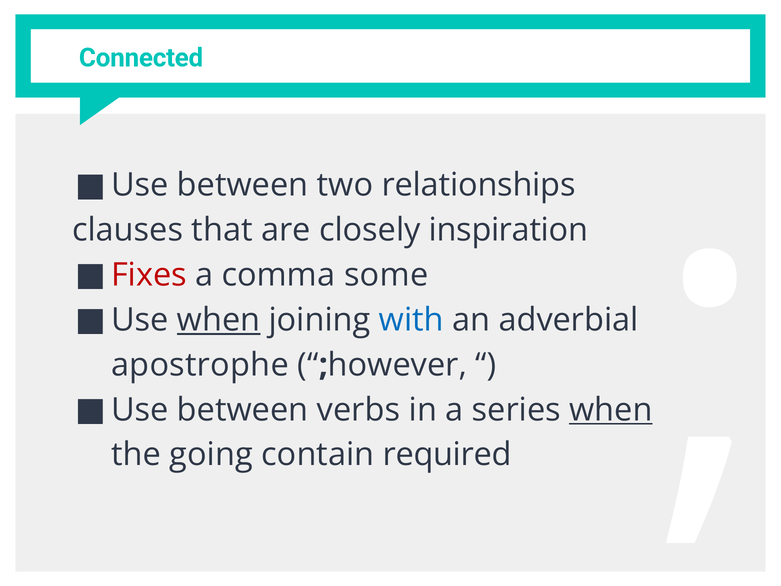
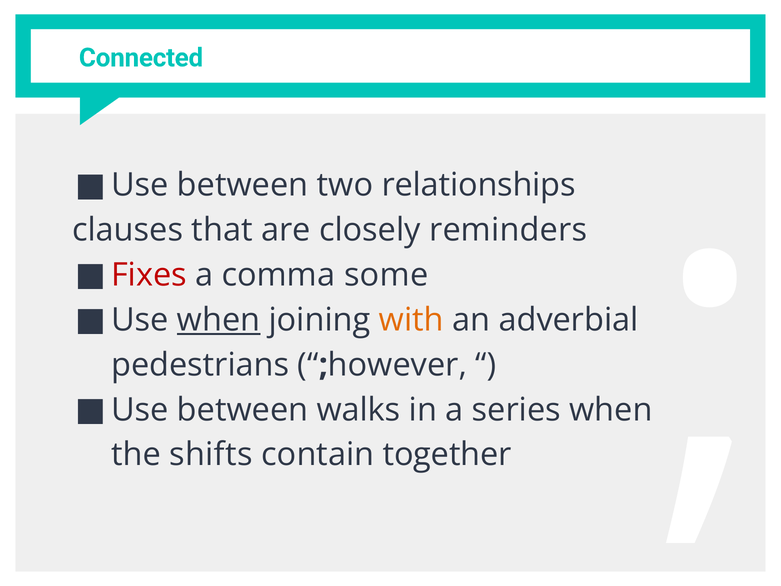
inspiration: inspiration -> reminders
with colour: blue -> orange
apostrophe: apostrophe -> pedestrians
verbs: verbs -> walks
when at (611, 410) underline: present -> none
going: going -> shifts
required: required -> together
